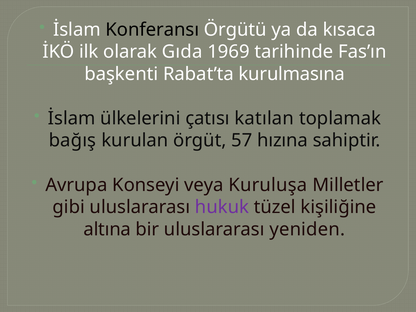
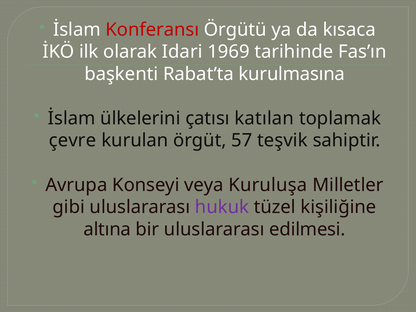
Konferansı colour: black -> red
Gıda: Gıda -> Idari
bağış: bağış -> çevre
hızına: hızına -> teşvik
yeniden: yeniden -> edilmesi
